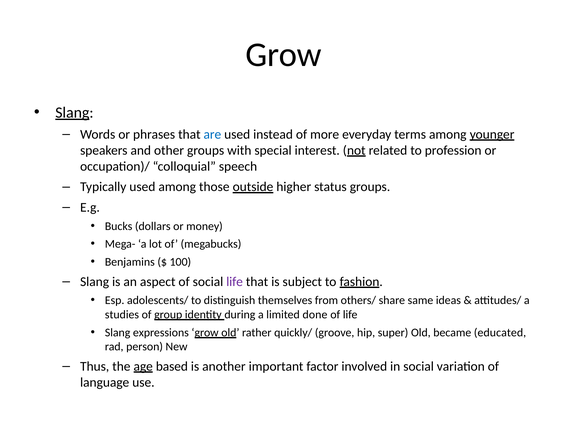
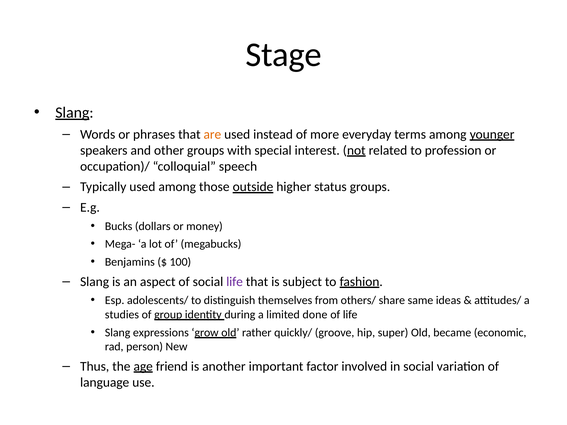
Grow at (284, 55): Grow -> Stage
are colour: blue -> orange
educated: educated -> economic
based: based -> friend
